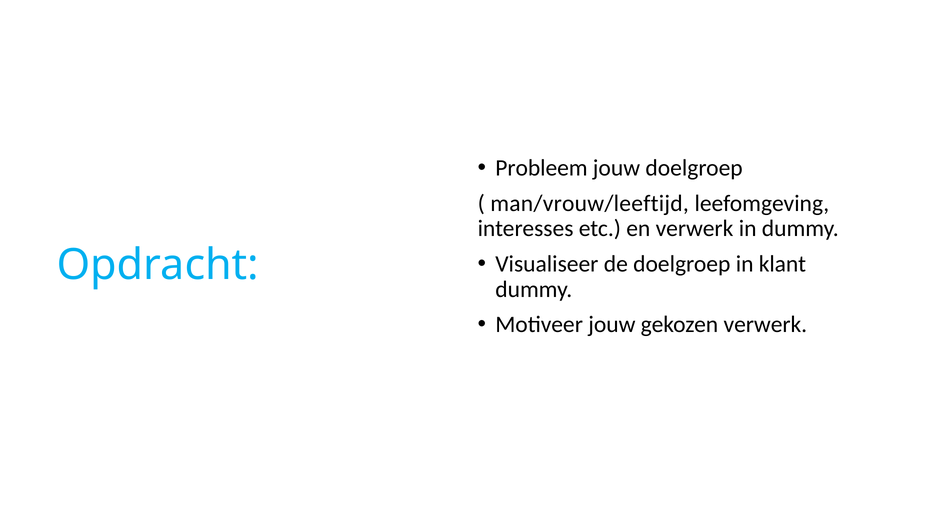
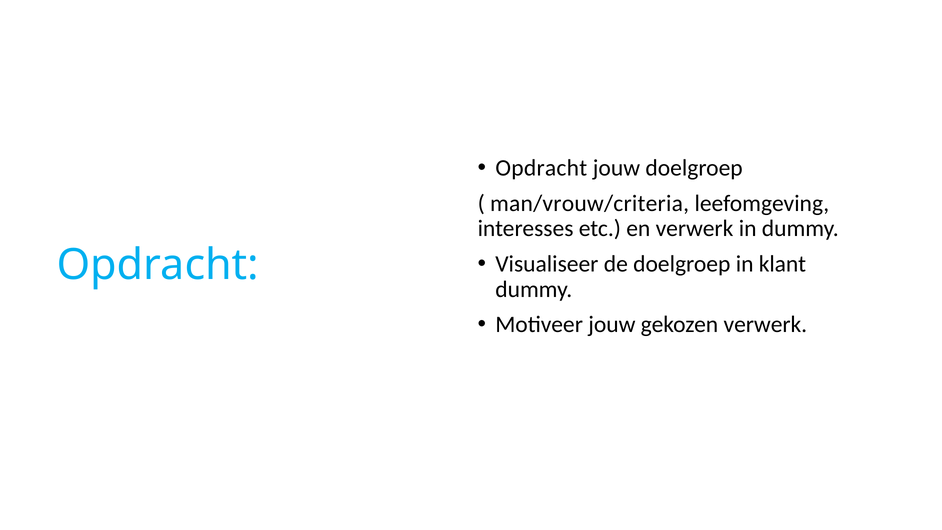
Probleem at (541, 168): Probleem -> Opdracht
man/vrouw/leeftijd: man/vrouw/leeftijd -> man/vrouw/criteria
